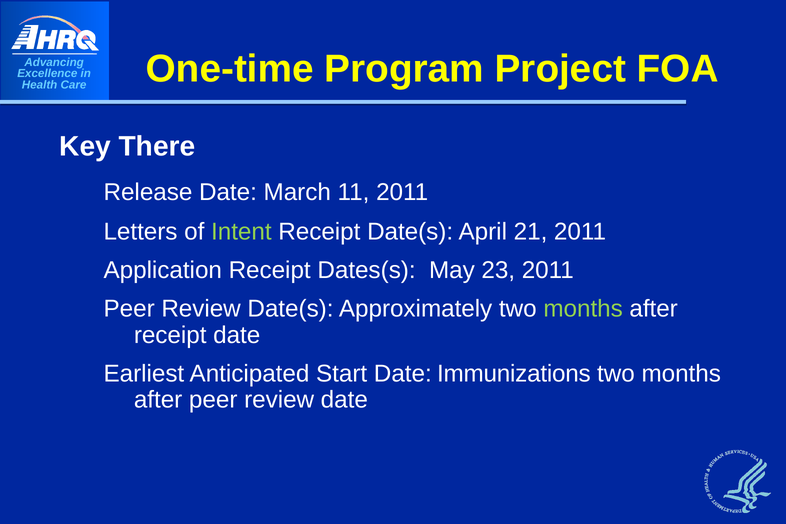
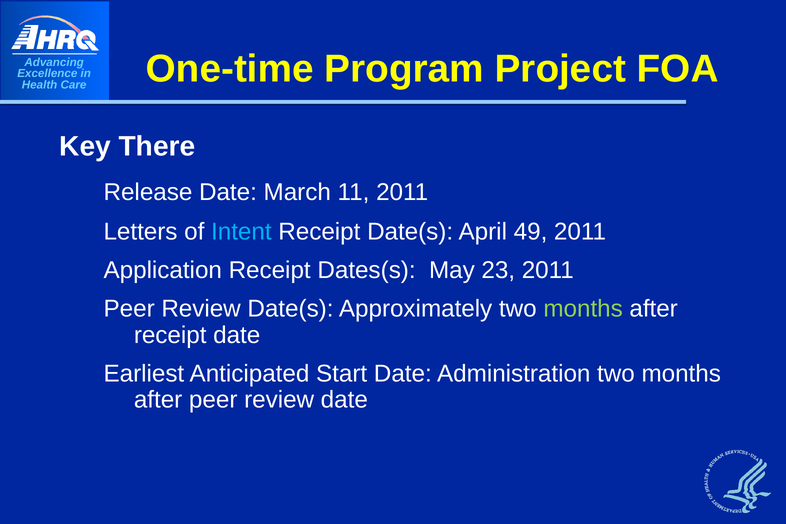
Intent colour: light green -> light blue
21: 21 -> 49
Immunizations: Immunizations -> Administration
